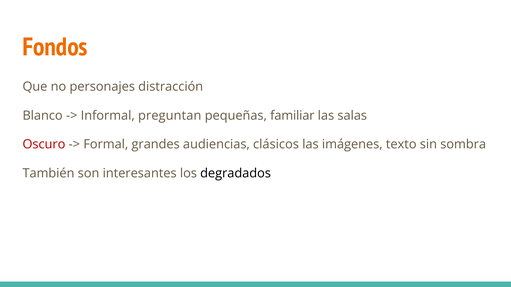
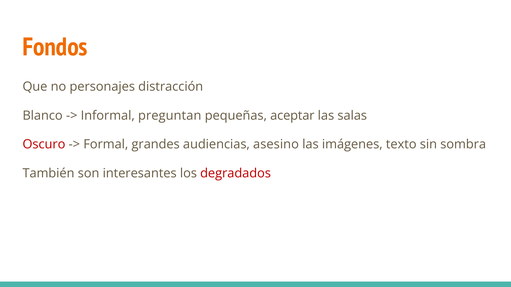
familiar: familiar -> aceptar
clásicos: clásicos -> asesino
degradados colour: black -> red
